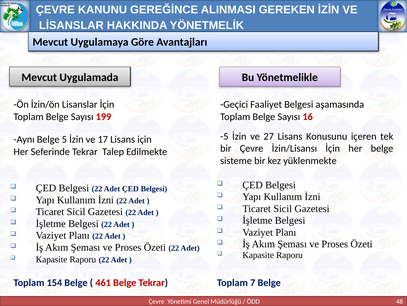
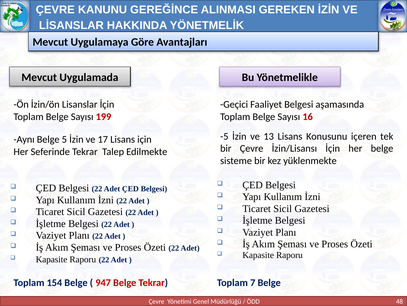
27: 27 -> 13
461: 461 -> 947
